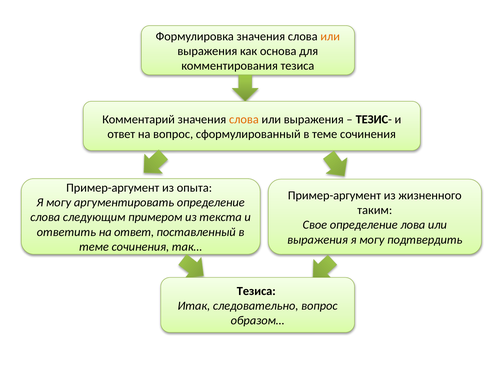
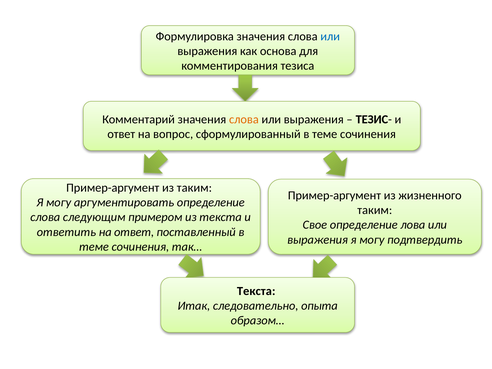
или at (330, 36) colour: orange -> blue
из опыта: опыта -> таким
Тезиса at (256, 291): Тезиса -> Текста
следовательно вопрос: вопрос -> опыта
